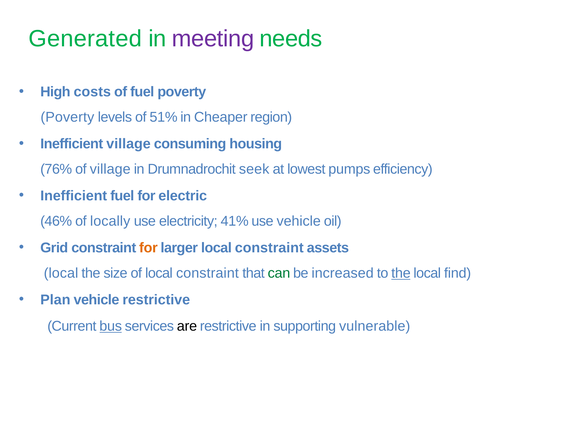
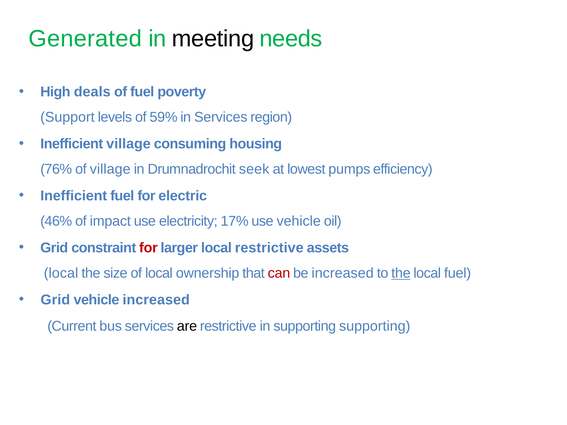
meeting colour: purple -> black
costs: costs -> deals
Poverty at (67, 117): Poverty -> Support
51%: 51% -> 59%
in Cheaper: Cheaper -> Services
locally: locally -> impact
41%: 41% -> 17%
for at (148, 248) colour: orange -> red
larger local constraint: constraint -> restrictive
of local constraint: constraint -> ownership
can colour: green -> red
local find: find -> fuel
Plan at (55, 300): Plan -> Grid
vehicle restrictive: restrictive -> increased
bus underline: present -> none
supporting vulnerable: vulnerable -> supporting
